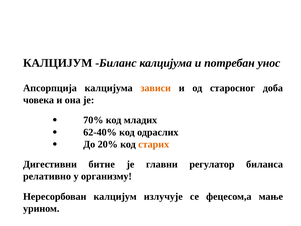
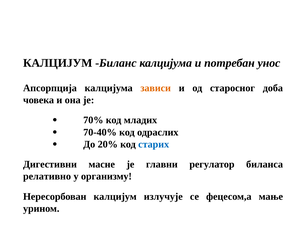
62-40%: 62-40% -> 70-40%
старих colour: orange -> blue
битне: битне -> масне
